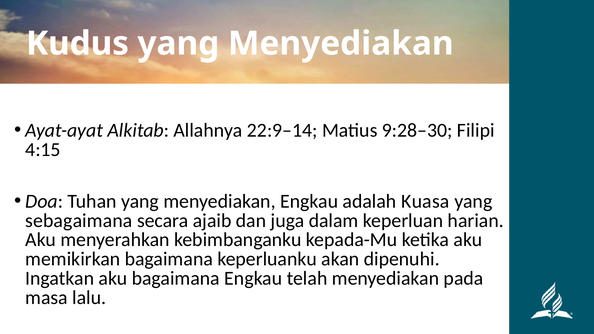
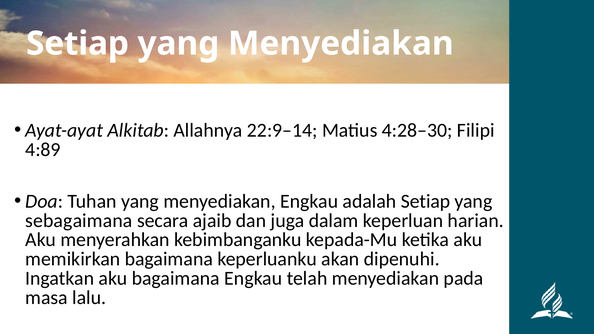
Kudus at (77, 44): Kudus -> Setiap
9:28–30: 9:28–30 -> 4:28–30
4:15: 4:15 -> 4:89
adalah Kuasa: Kuasa -> Setiap
